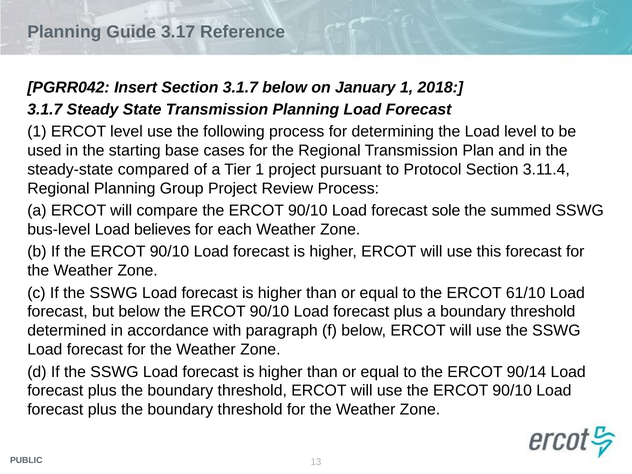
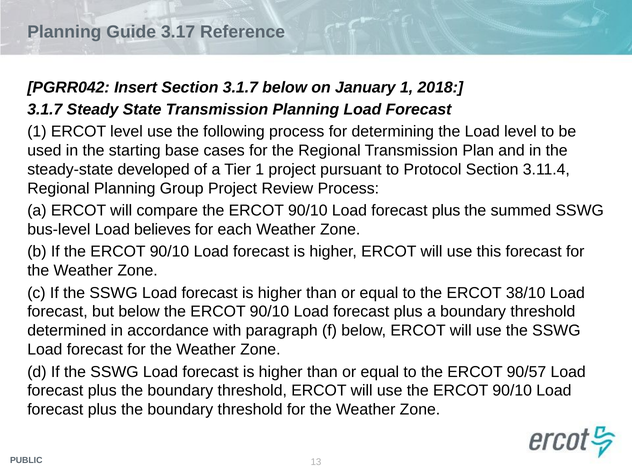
compared: compared -> developed
sole at (446, 211): sole -> plus
61/10: 61/10 -> 38/10
90/14: 90/14 -> 90/57
